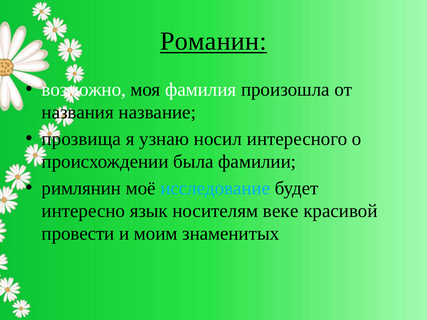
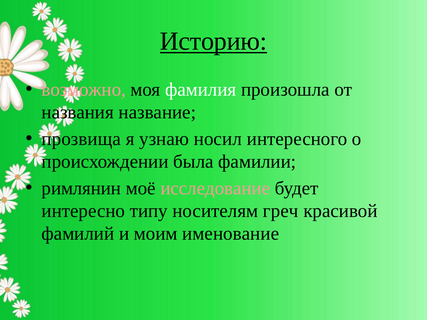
Романин: Романин -> Историю
возможно colour: white -> pink
исследование colour: light blue -> pink
язык: язык -> типу
веке: веке -> греч
провести: провести -> фамилий
знаменитых: знаменитых -> именование
